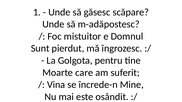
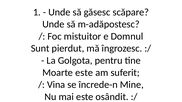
Moarte care: care -> este
